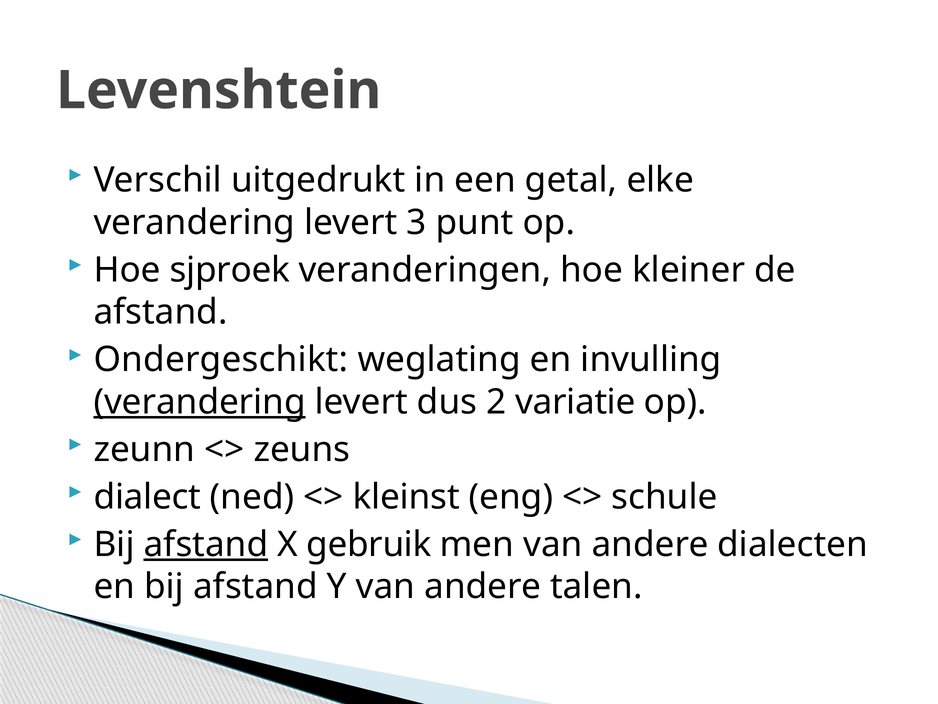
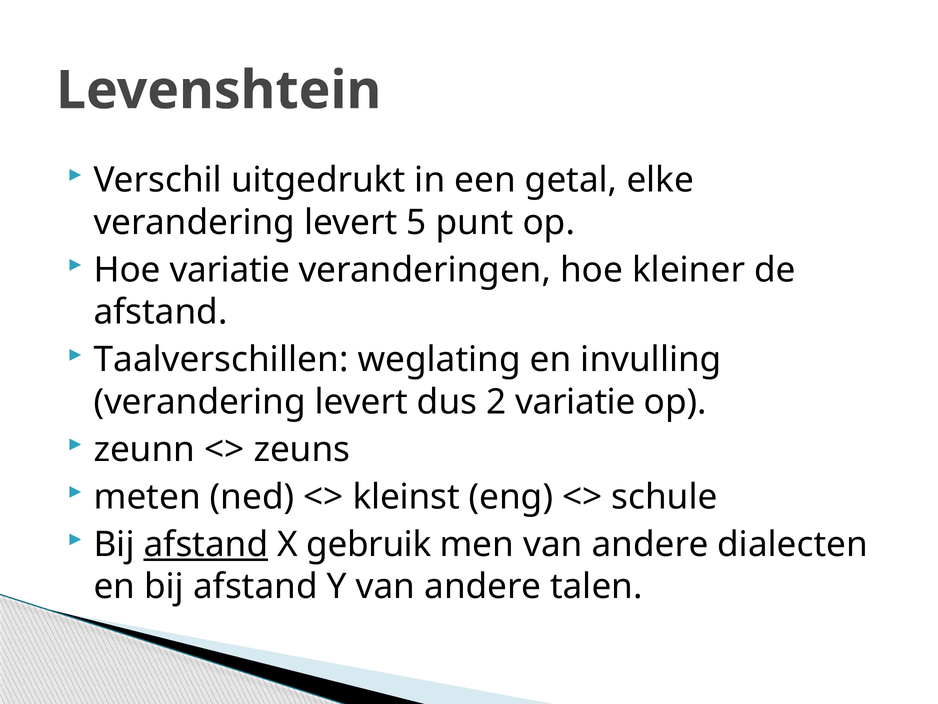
3: 3 -> 5
Hoe sjproek: sjproek -> variatie
Ondergeschikt: Ondergeschikt -> Taalverschillen
verandering at (200, 402) underline: present -> none
dialect: dialect -> meten
